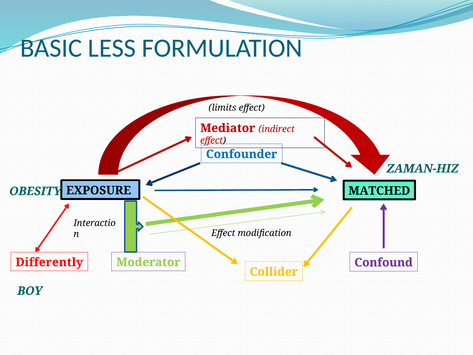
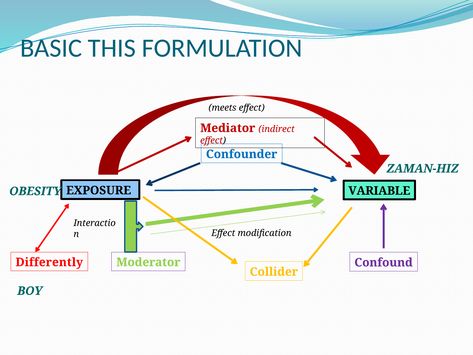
LESS: LESS -> THIS
limits: limits -> meets
MATCHED: MATCHED -> VARIABLE
